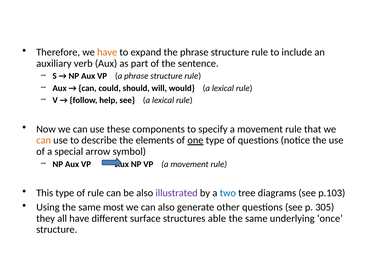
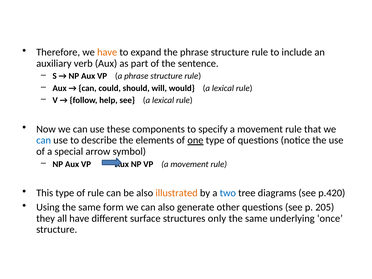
can at (44, 140) colour: orange -> blue
illustrated colour: purple -> orange
p.103: p.103 -> p.420
most: most -> form
305: 305 -> 205
able: able -> only
